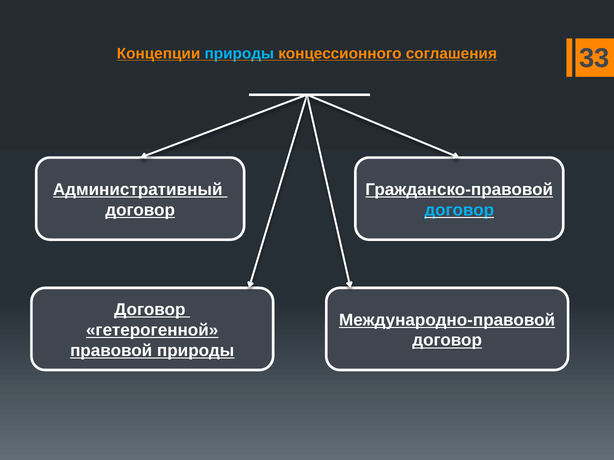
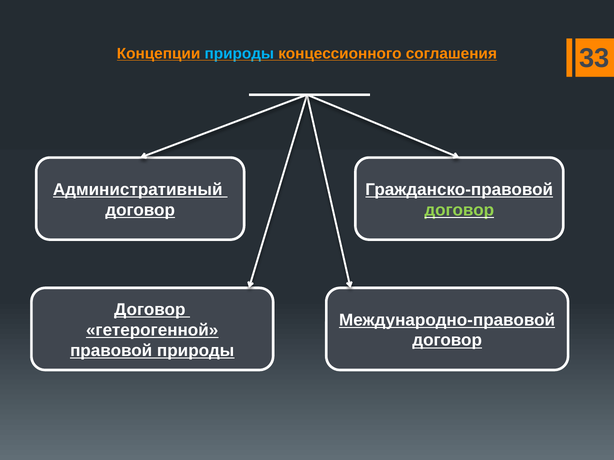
договор at (459, 210) colour: light blue -> light green
